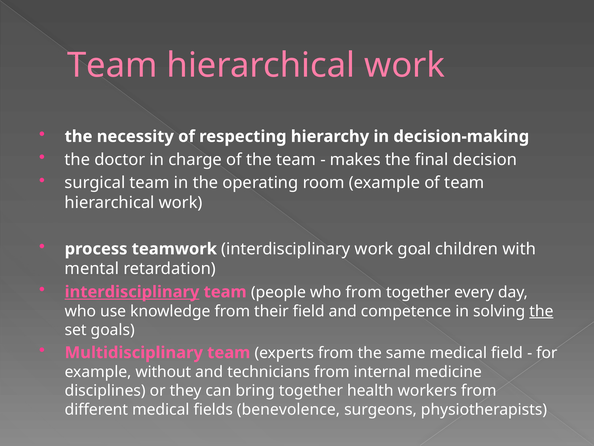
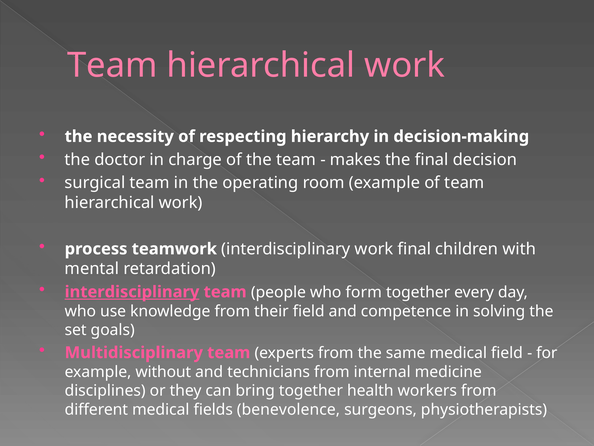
work goal: goal -> final
who from: from -> form
the at (541, 311) underline: present -> none
